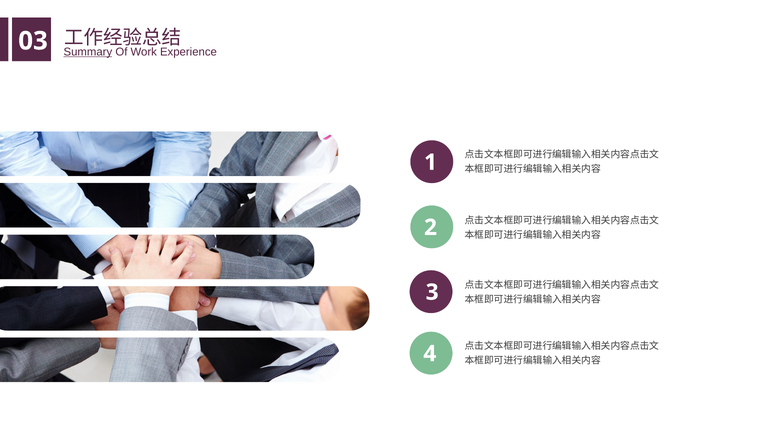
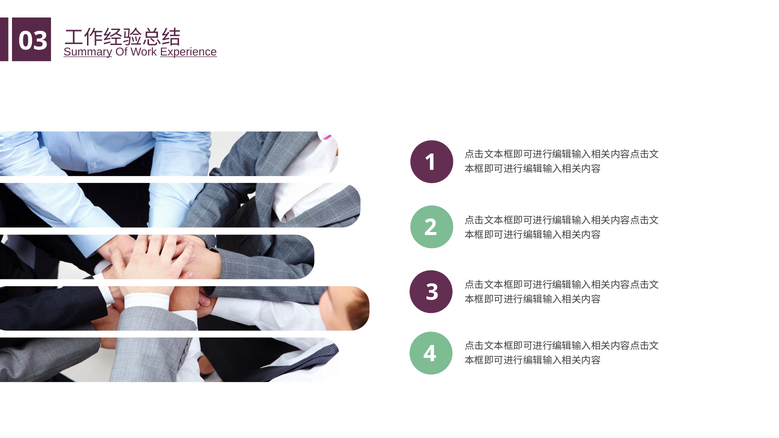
Experience underline: none -> present
